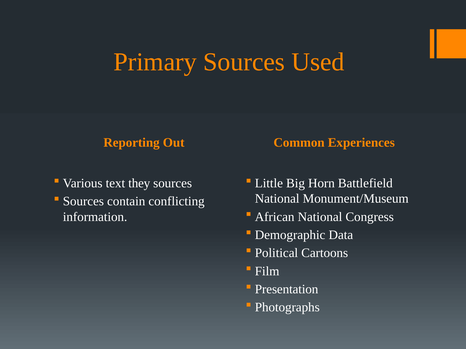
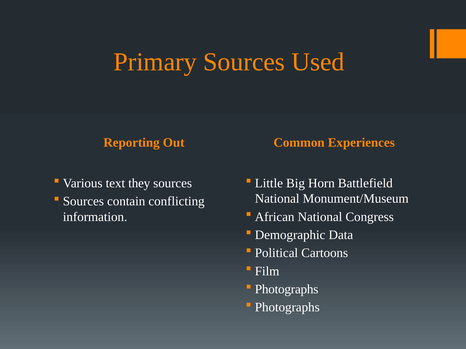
Presentation at (287, 290): Presentation -> Photographs
